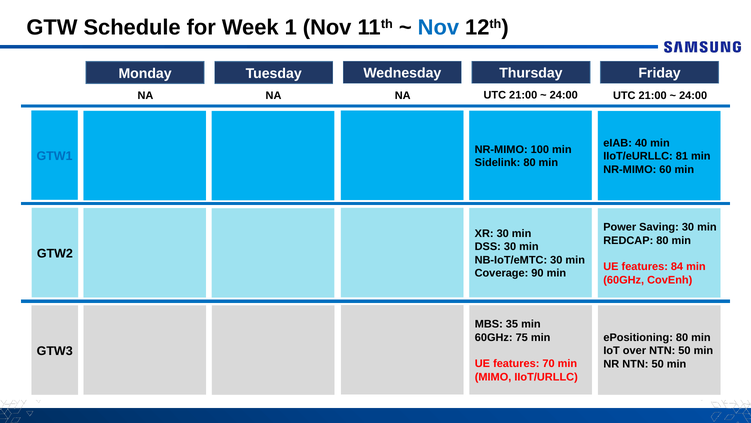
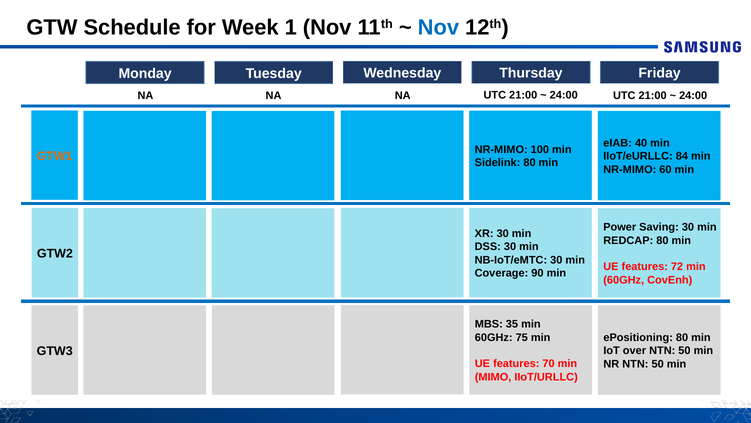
GTW1 colour: blue -> orange
81: 81 -> 84
84: 84 -> 72
